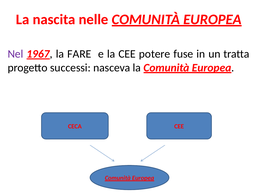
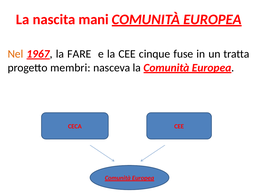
nelle: nelle -> mani
Nel colour: purple -> orange
potere: potere -> cinque
successi: successi -> membri
